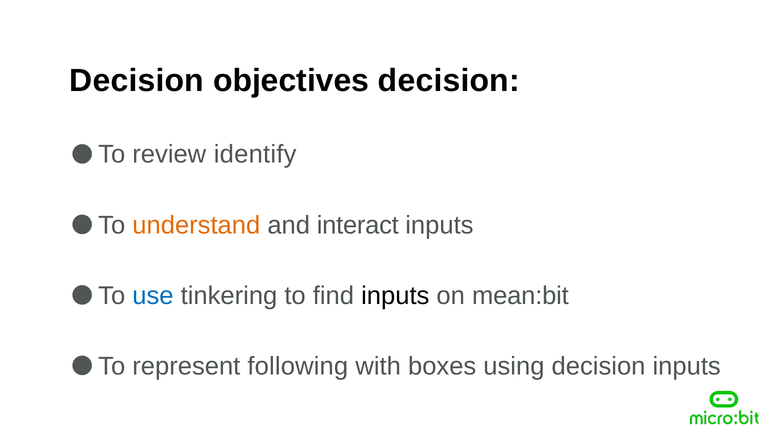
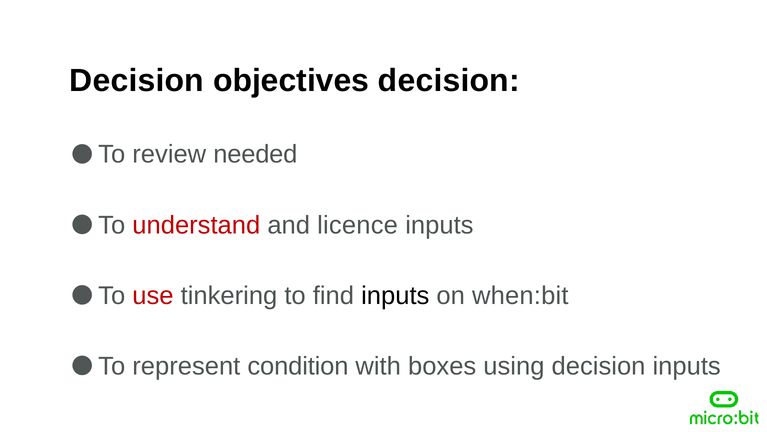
identify: identify -> needed
understand colour: orange -> red
interact: interact -> licence
use colour: blue -> red
mean:bit: mean:bit -> when:bit
following: following -> condition
